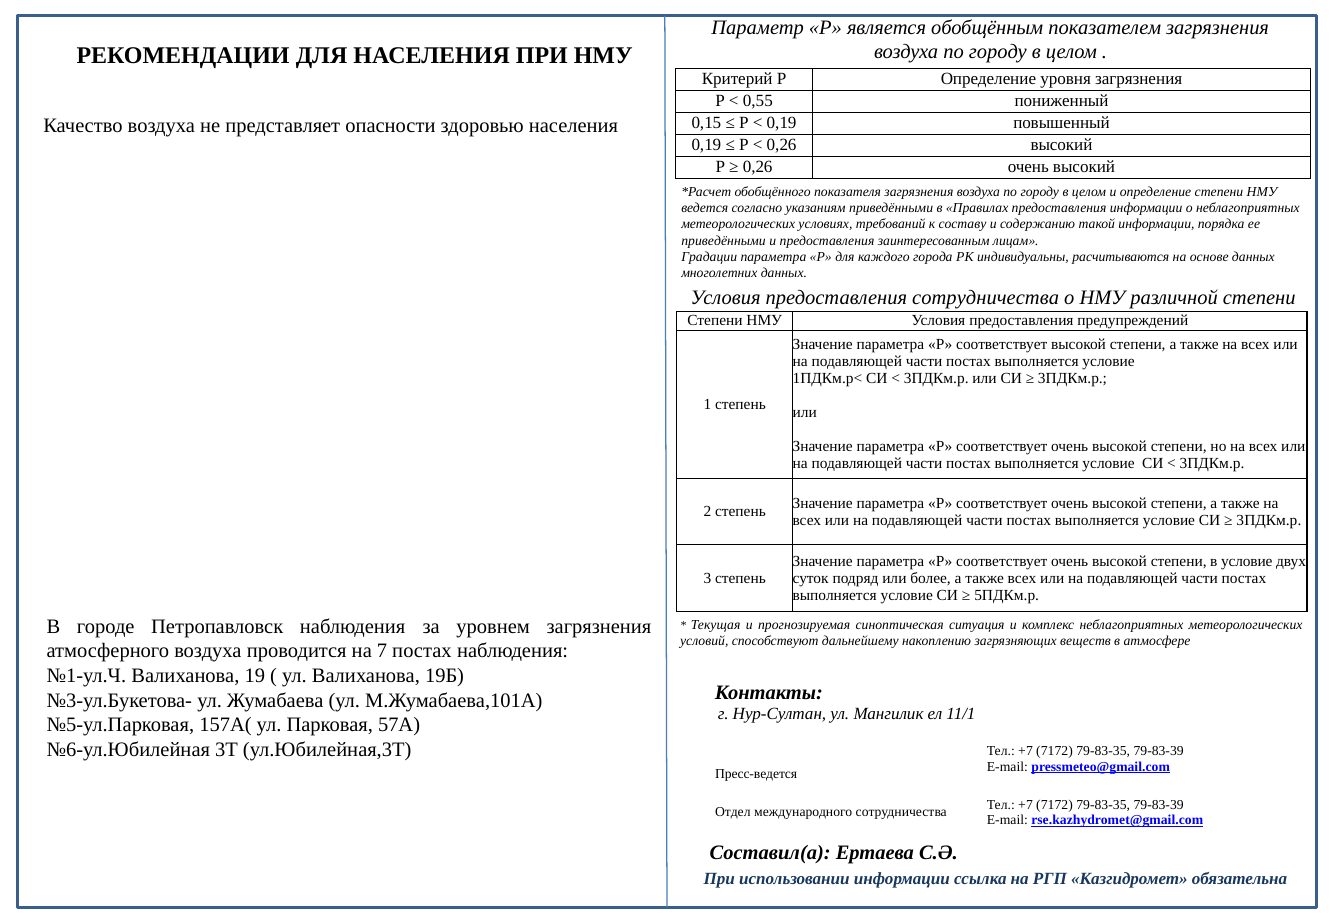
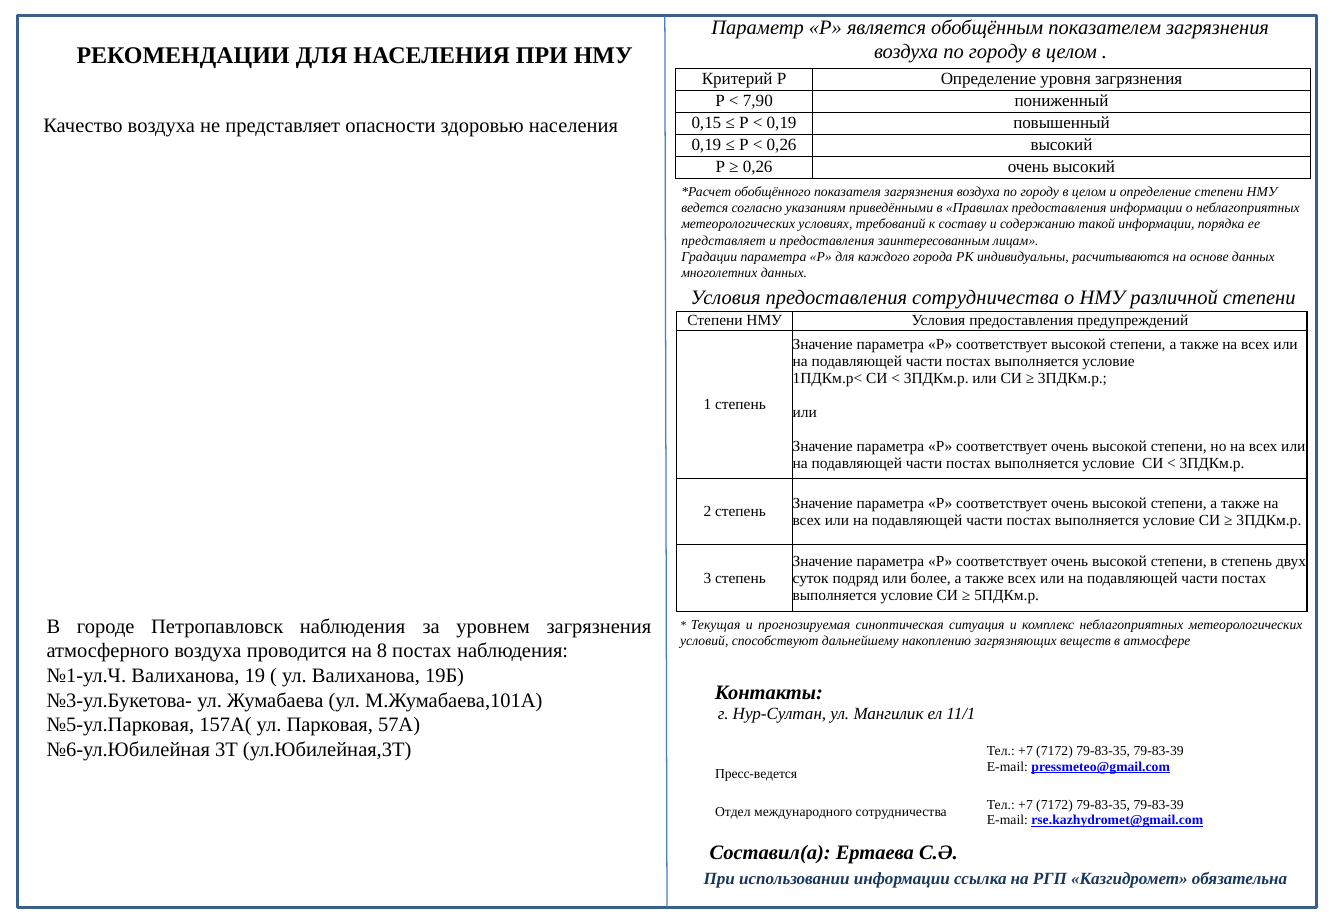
0,55: 0,55 -> 7,90
приведёнными at (724, 241): приведёнными -> представляет
в условие: условие -> степень
7: 7 -> 8
